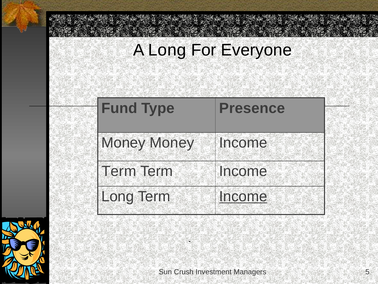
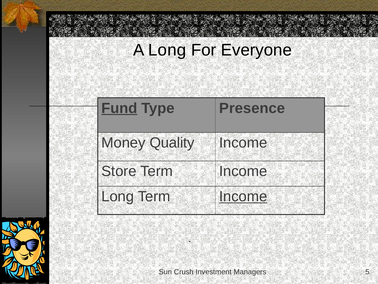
Fund underline: none -> present
Money Money: Money -> Quality
Term at (119, 171): Term -> Store
